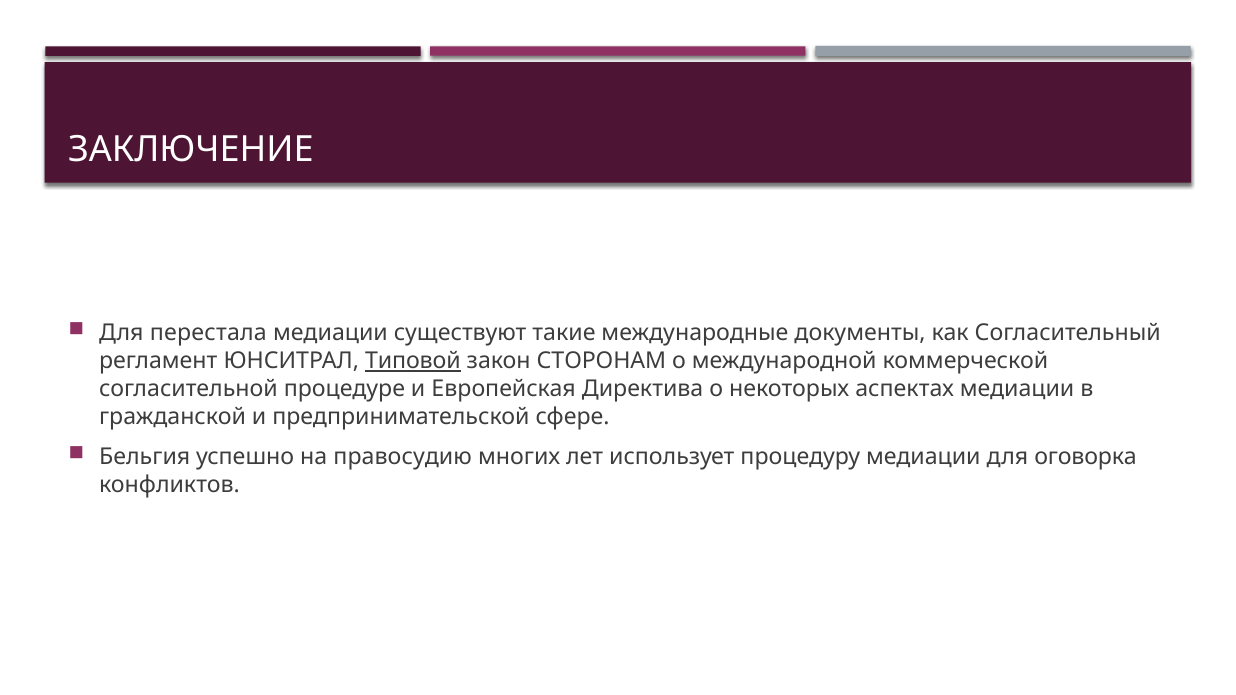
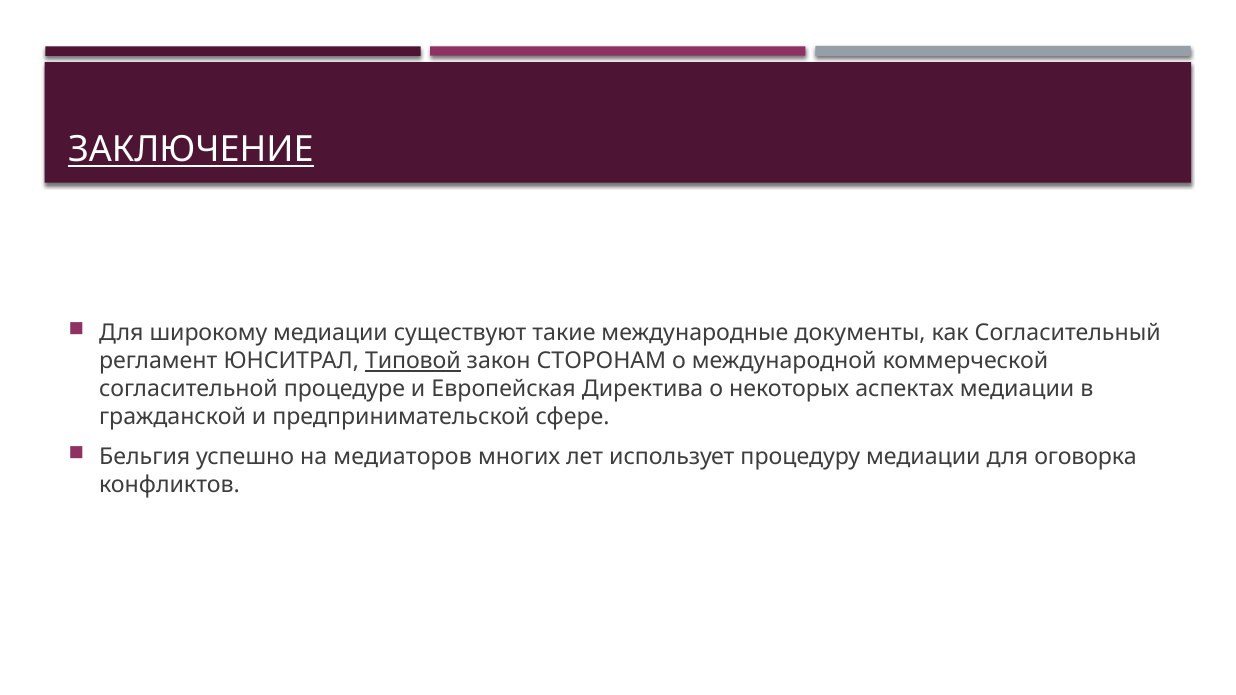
ЗАКЛЮЧЕНИЕ underline: none -> present
перестала: перестала -> широкому
правосудию: правосудию -> медиаторов
